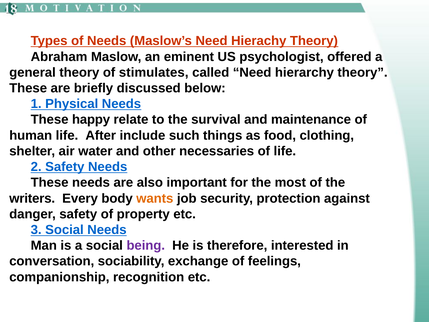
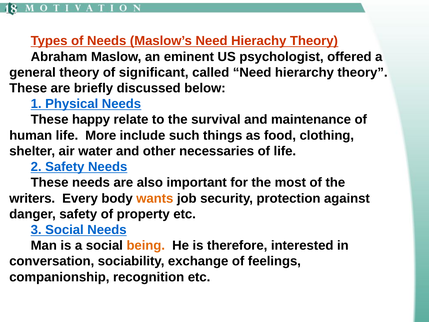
stimulates: stimulates -> significant
After: After -> More
being colour: purple -> orange
